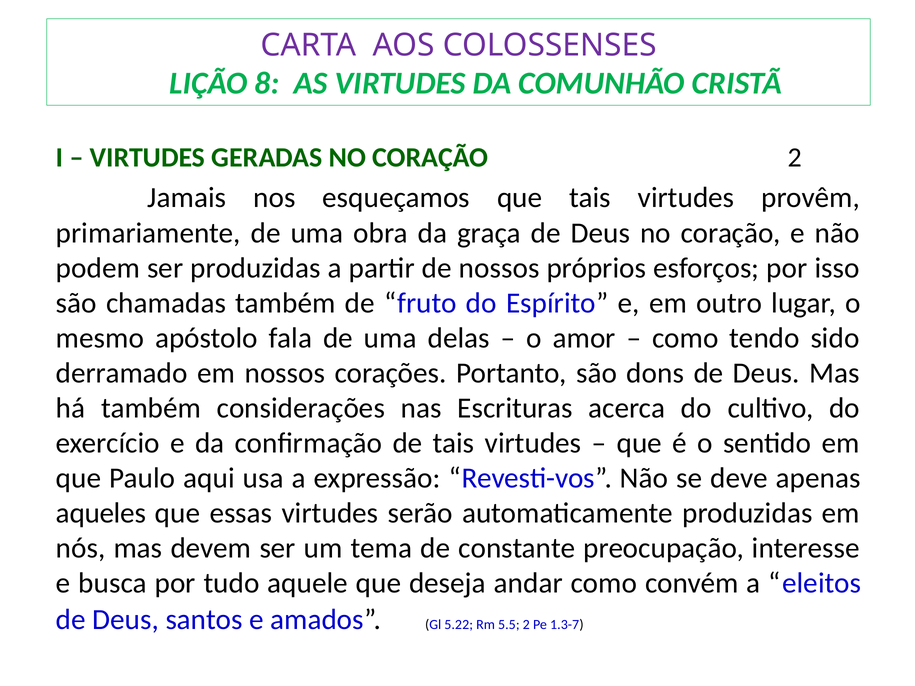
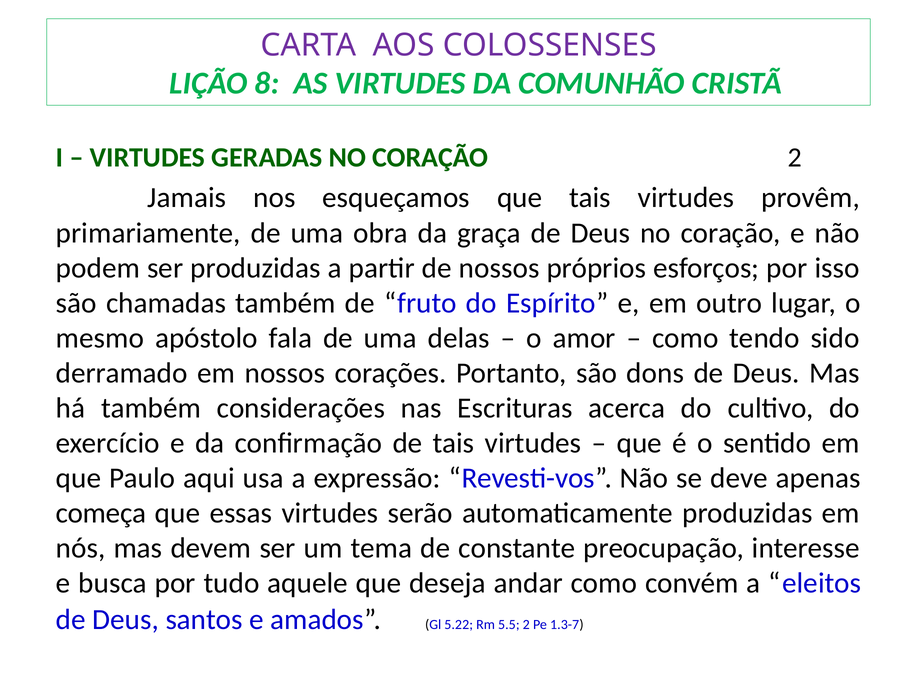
aqueles: aqueles -> começa
